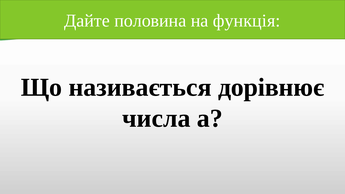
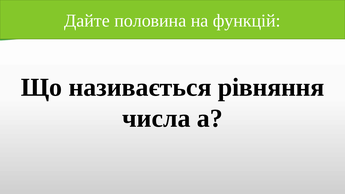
функція: функція -> функцій
дорівнює: дорівнює -> рівняння
